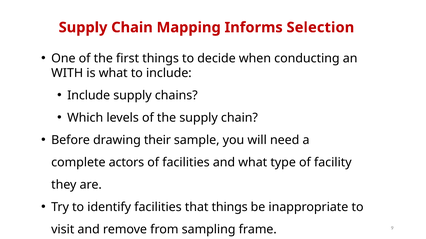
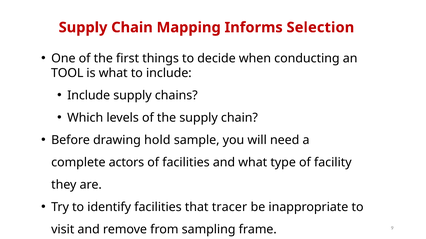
WITH: WITH -> TOOL
their: their -> hold
that things: things -> tracer
